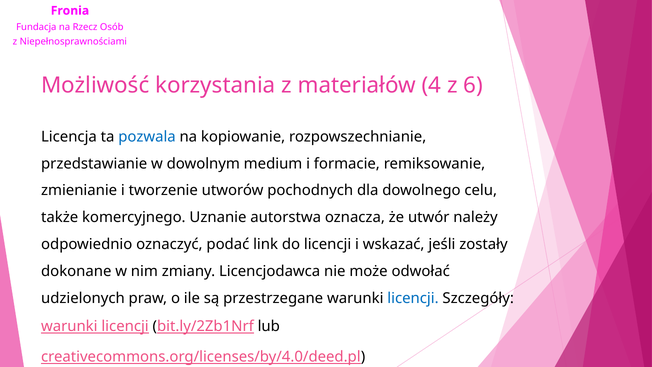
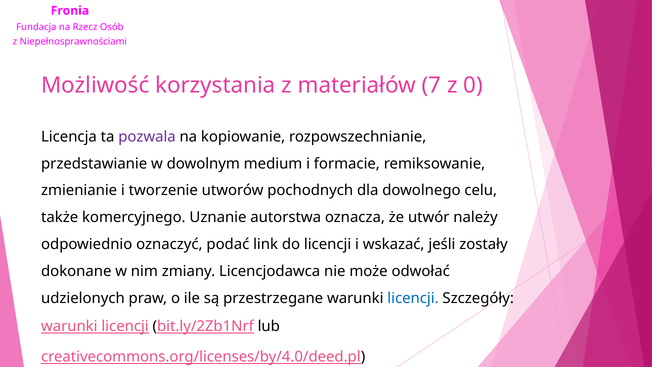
4: 4 -> 7
6: 6 -> 0
pozwala colour: blue -> purple
